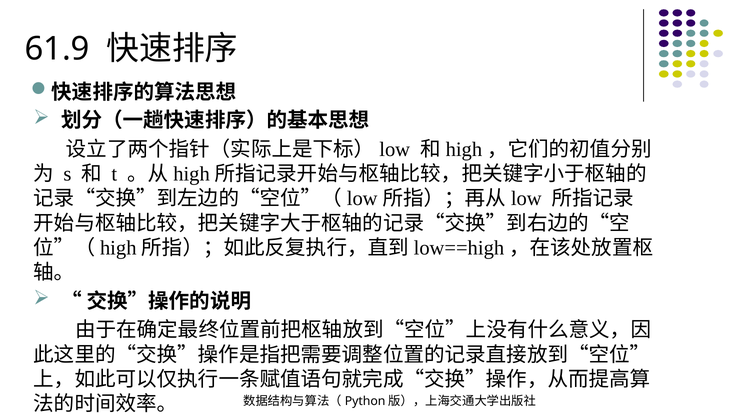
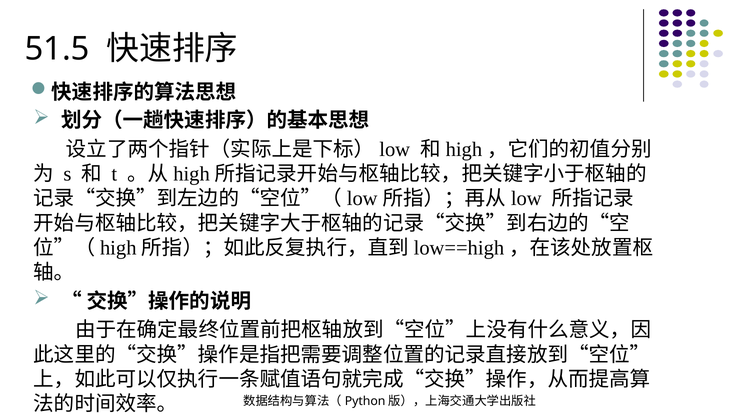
61.9: 61.9 -> 51.5
